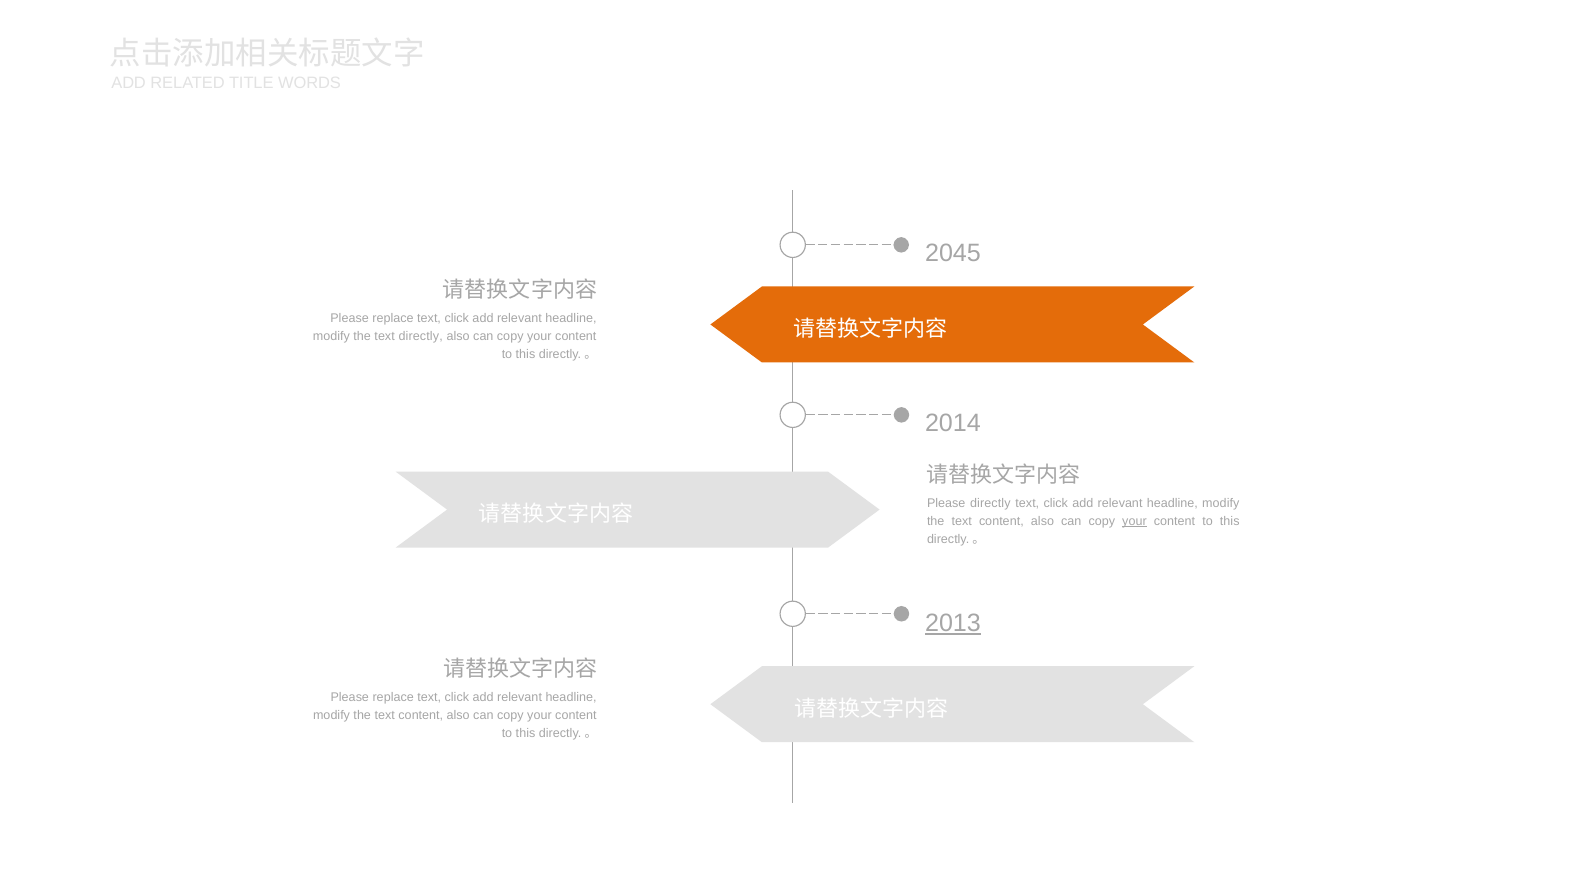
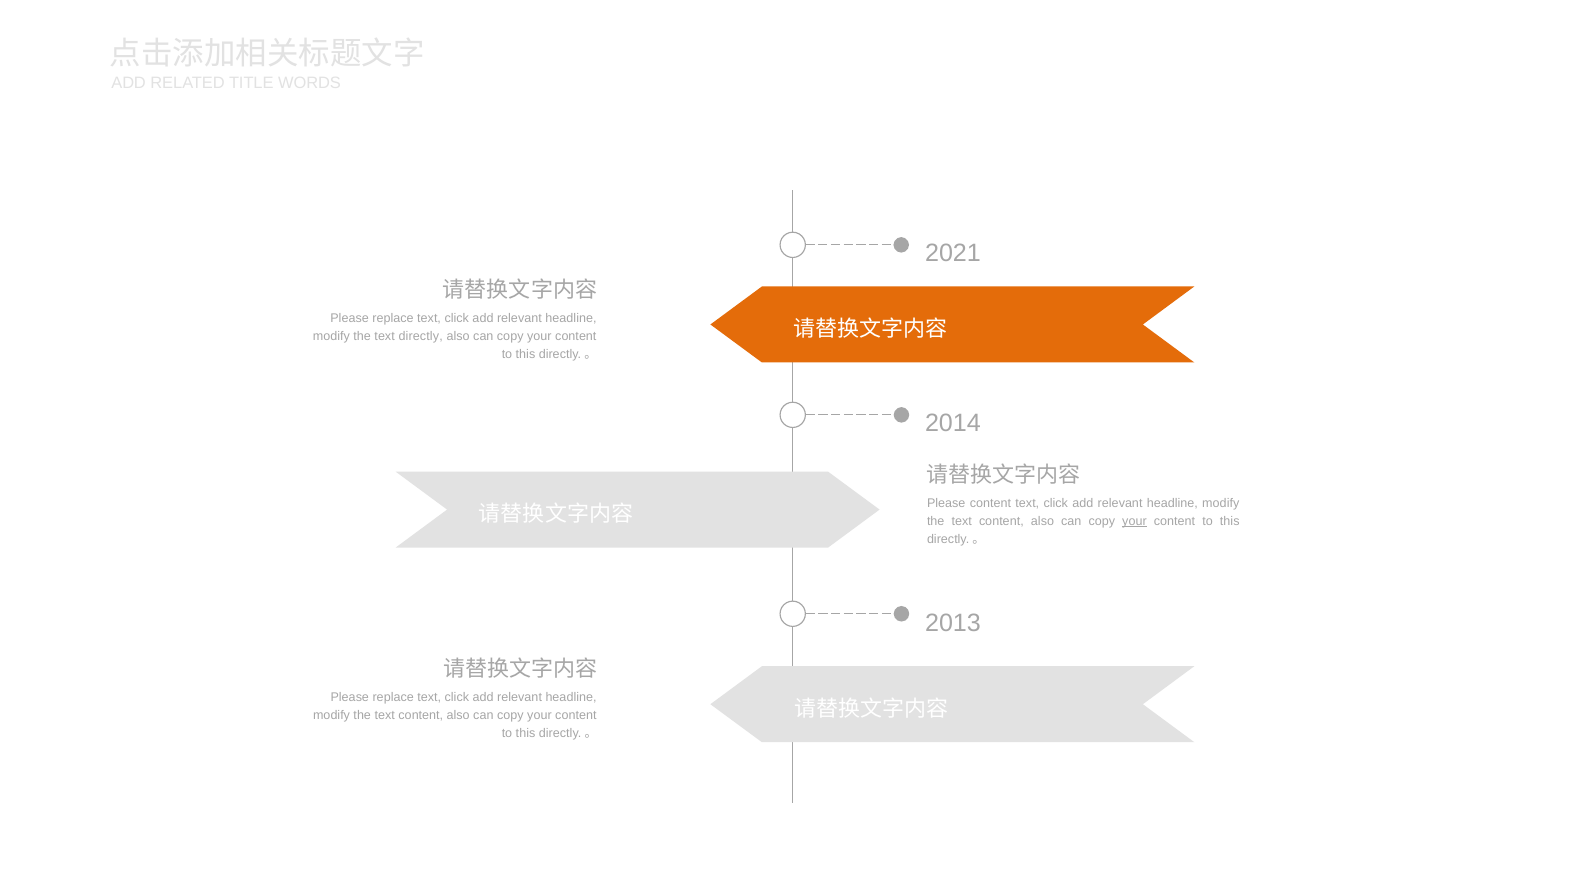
2045: 2045 -> 2021
Please directly: directly -> content
2013 underline: present -> none
